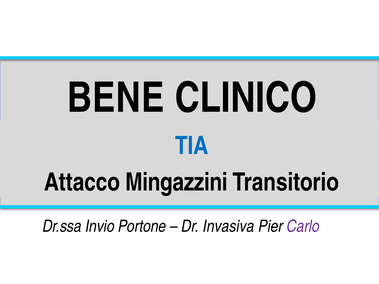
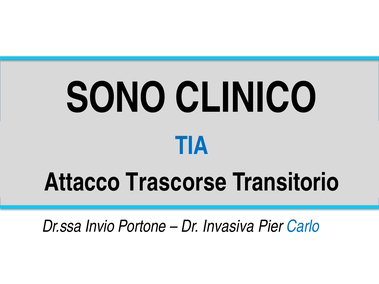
BENE: BENE -> SONO
Mingazzini: Mingazzini -> Trascorse
Carlo colour: purple -> blue
